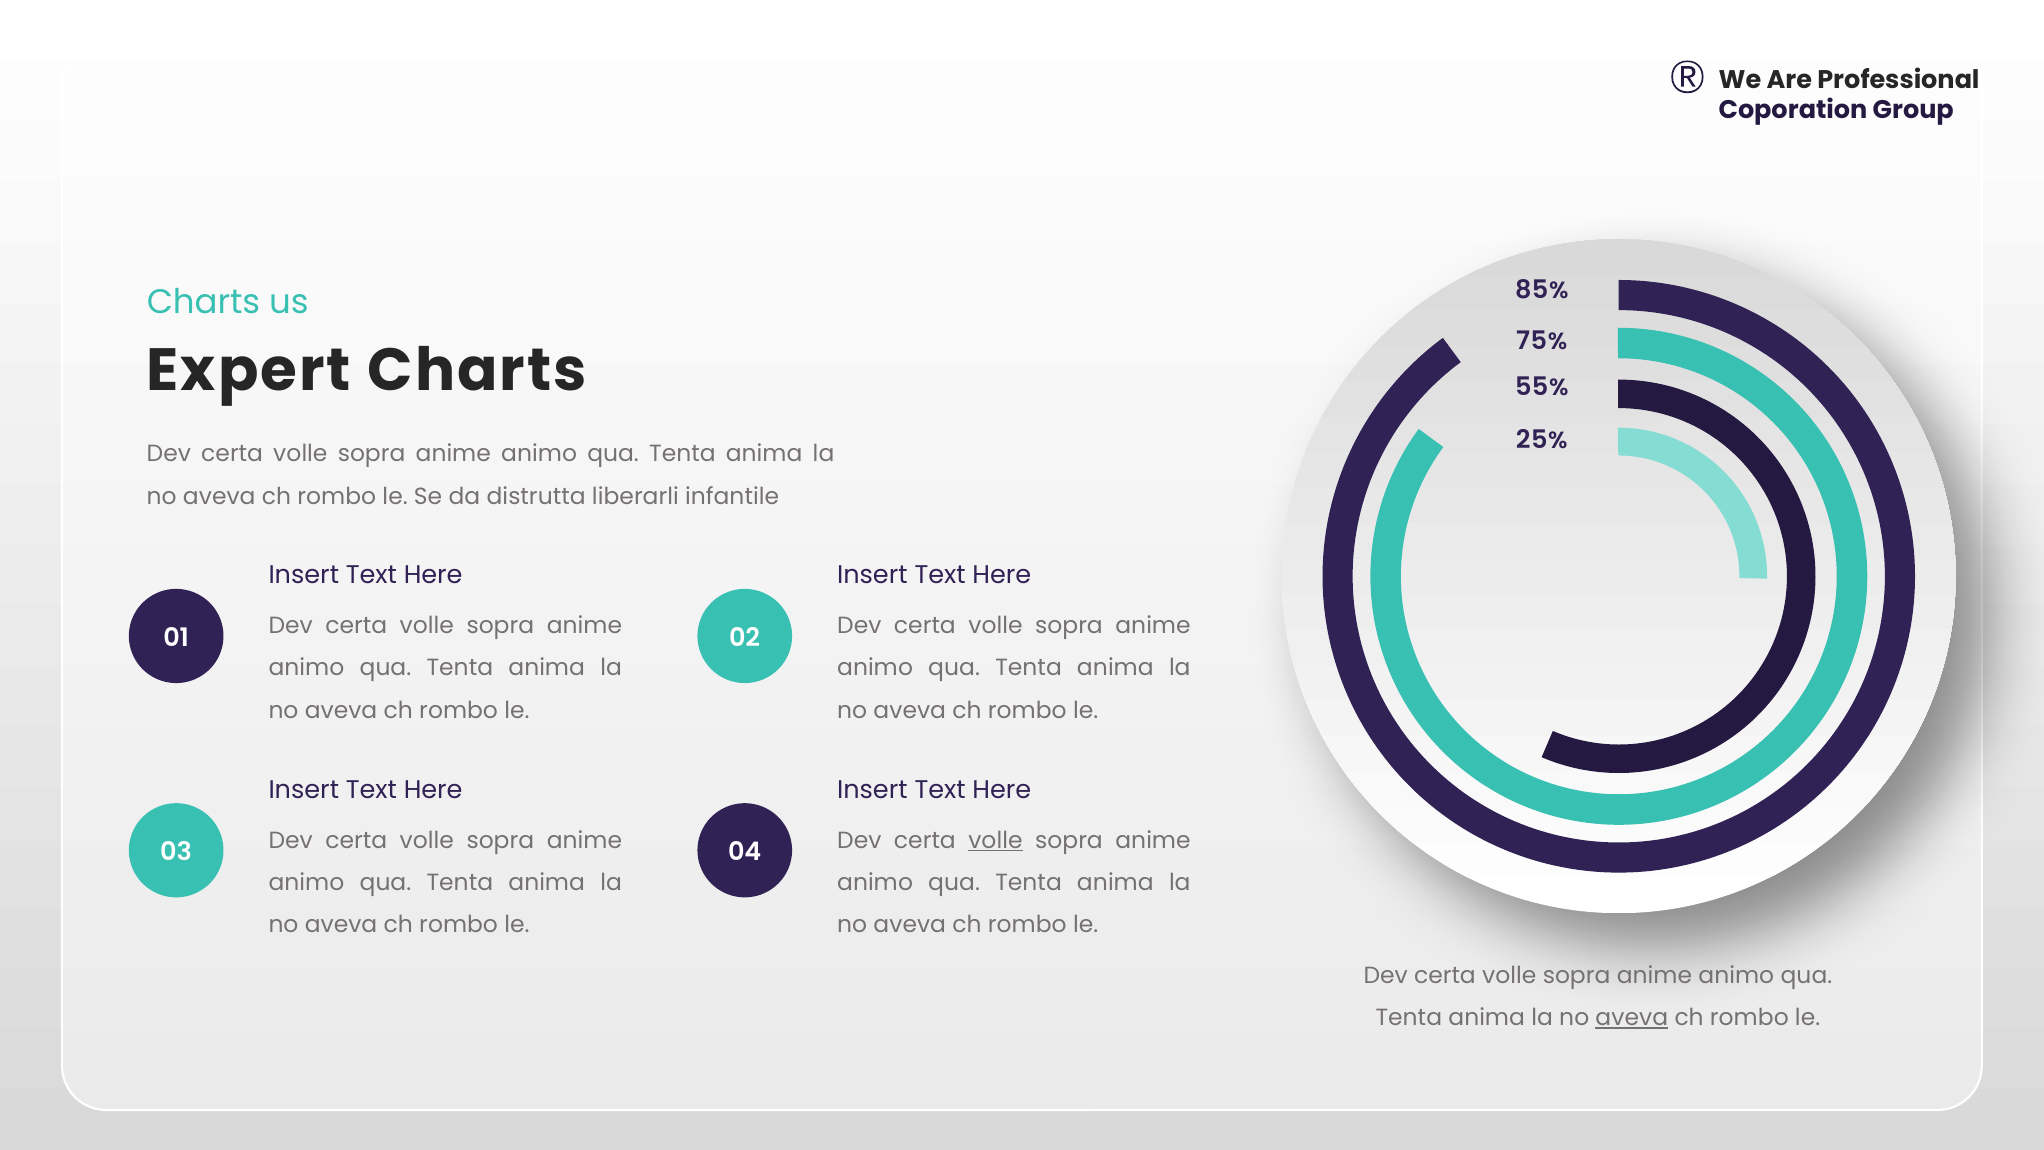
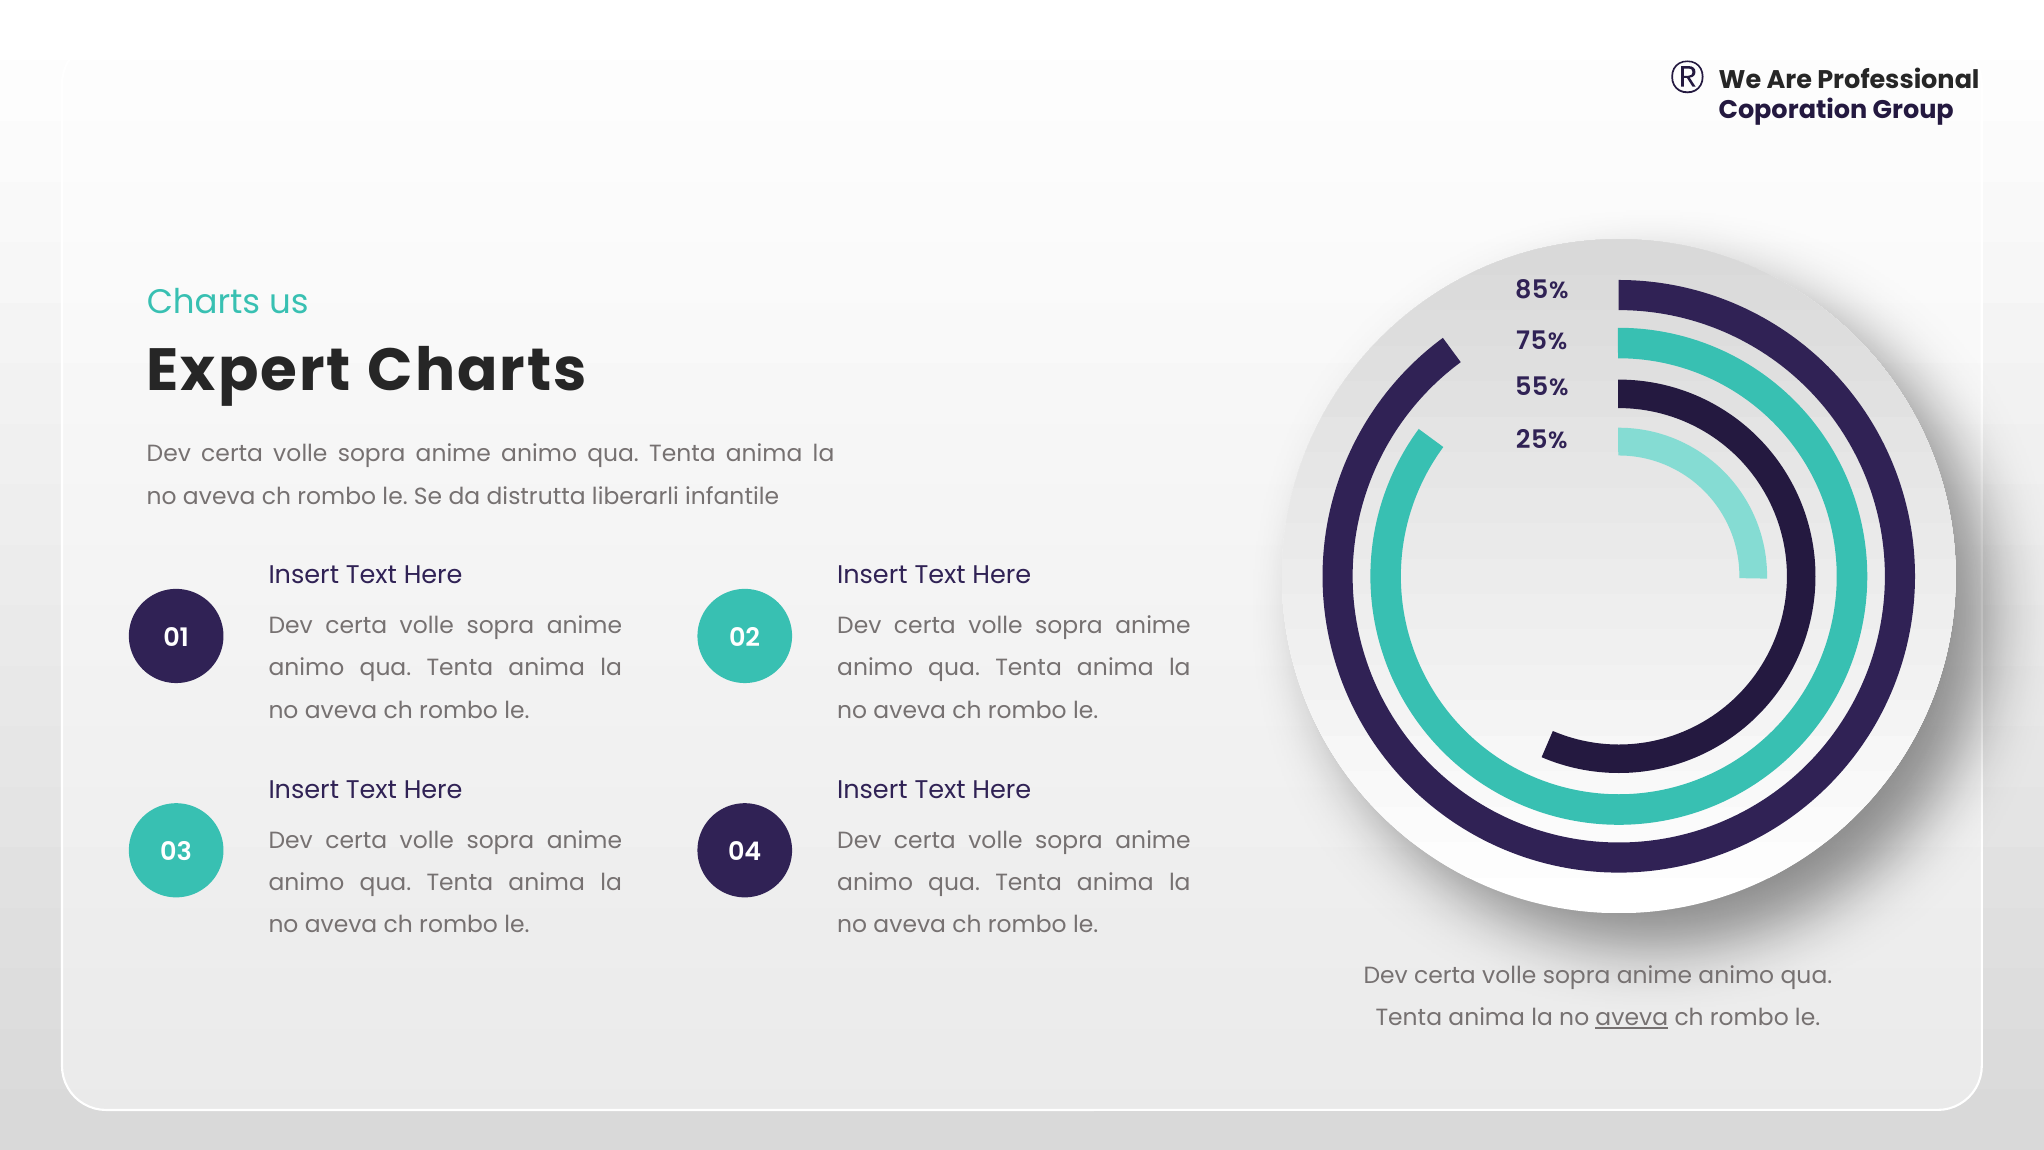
volle at (995, 840) underline: present -> none
